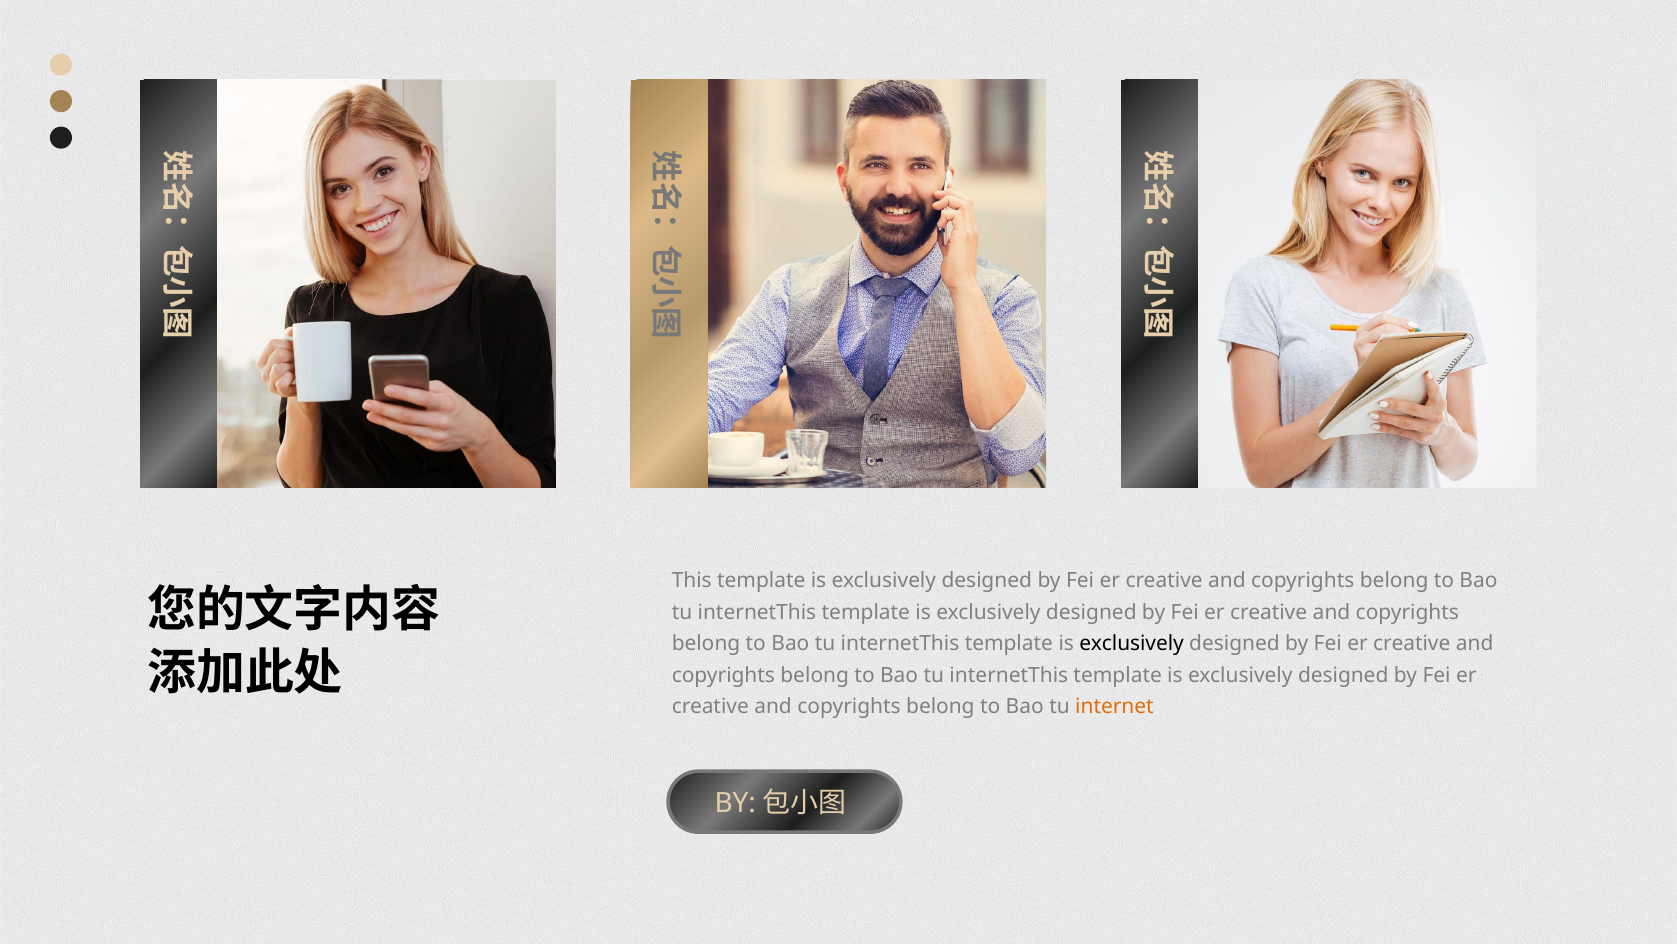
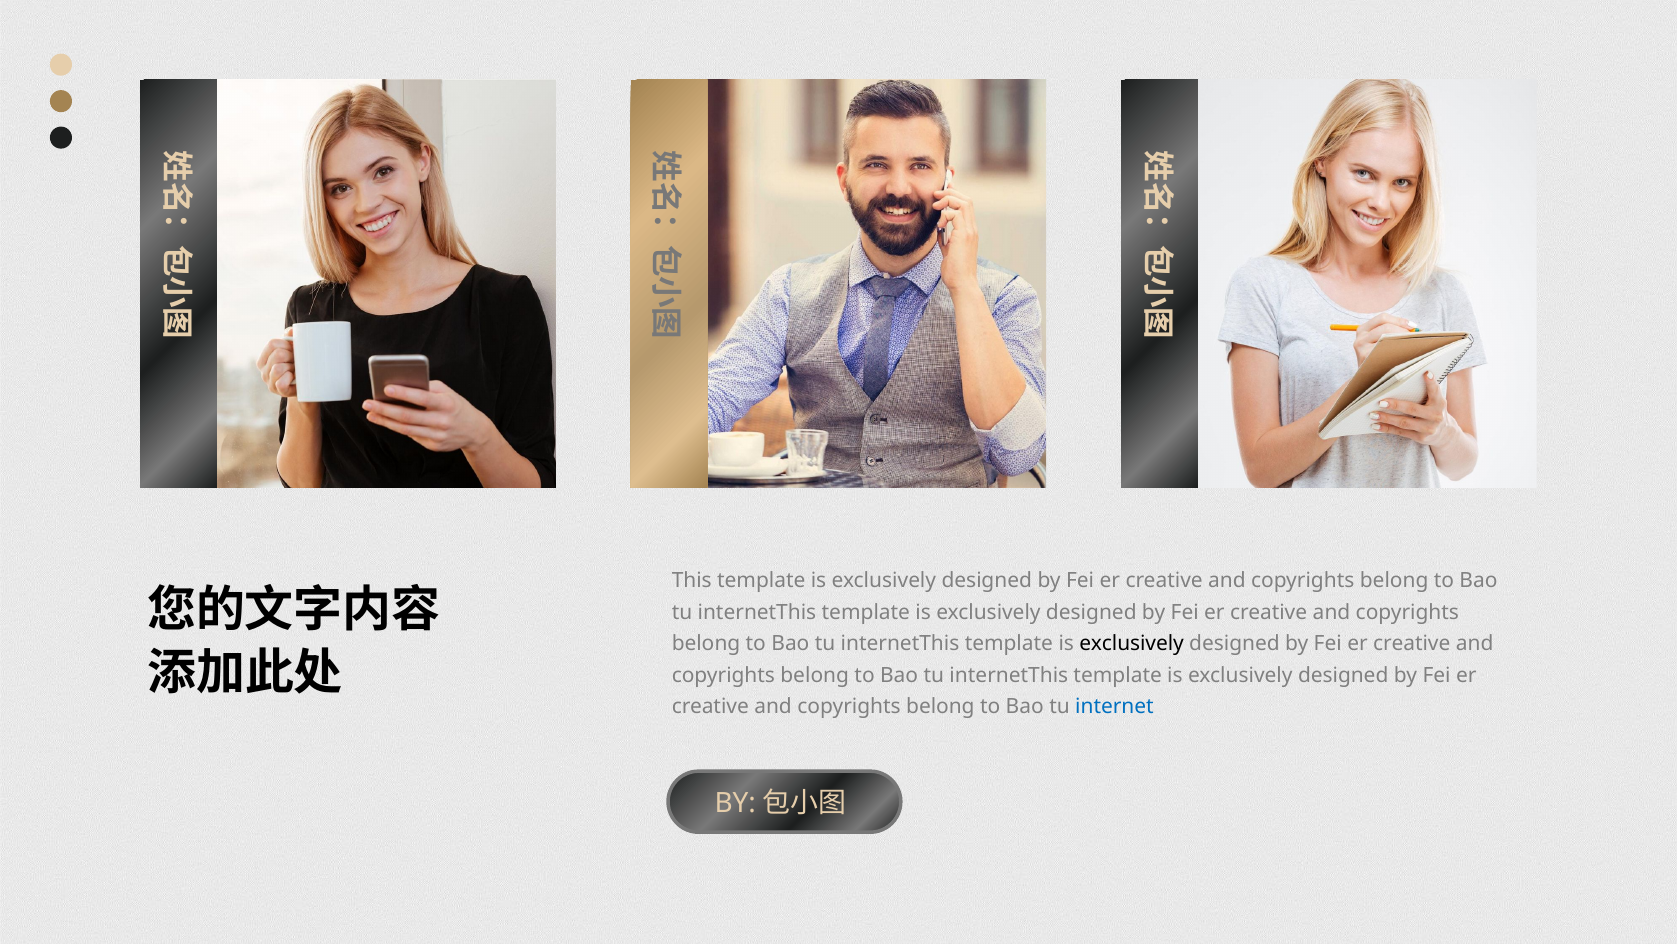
internet colour: orange -> blue
